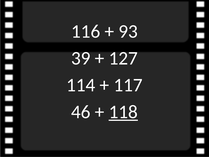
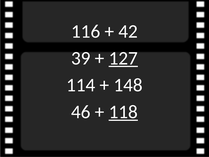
93: 93 -> 42
127 underline: none -> present
117: 117 -> 148
